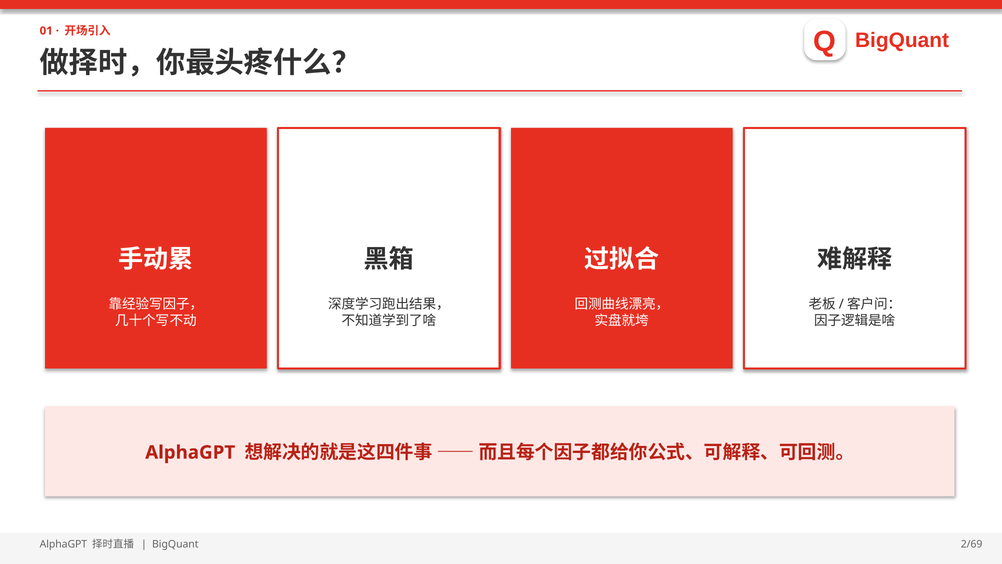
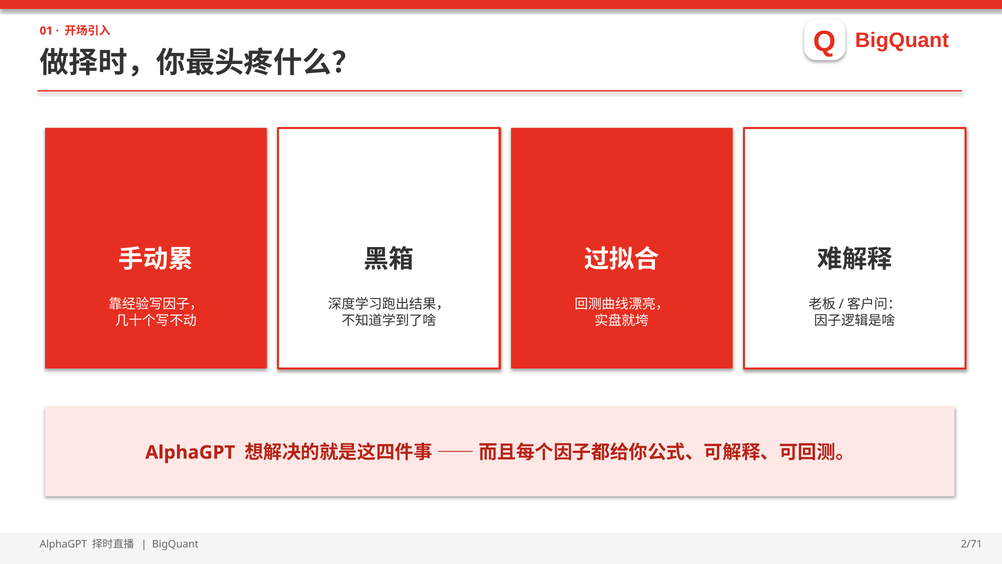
2/69: 2/69 -> 2/71
